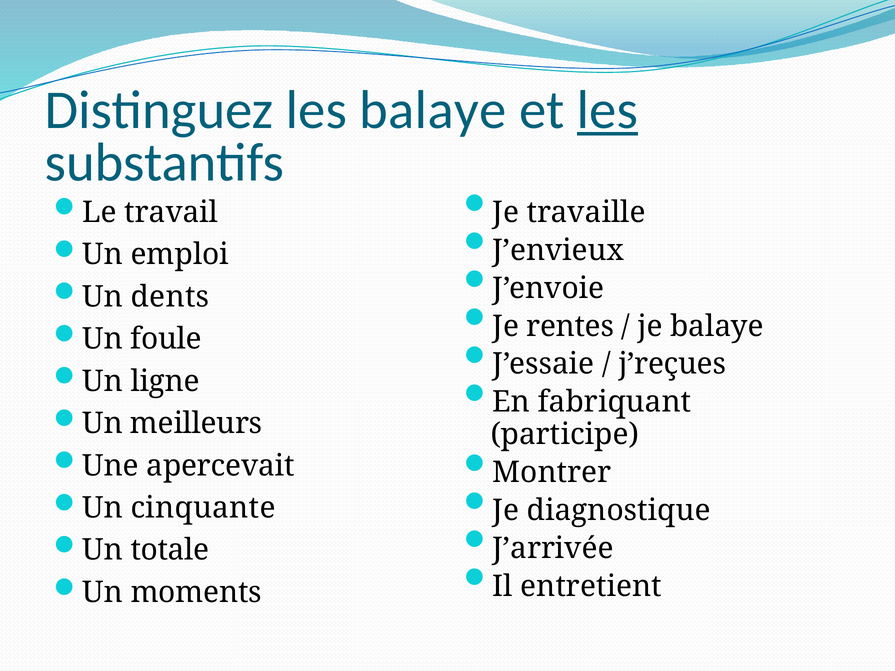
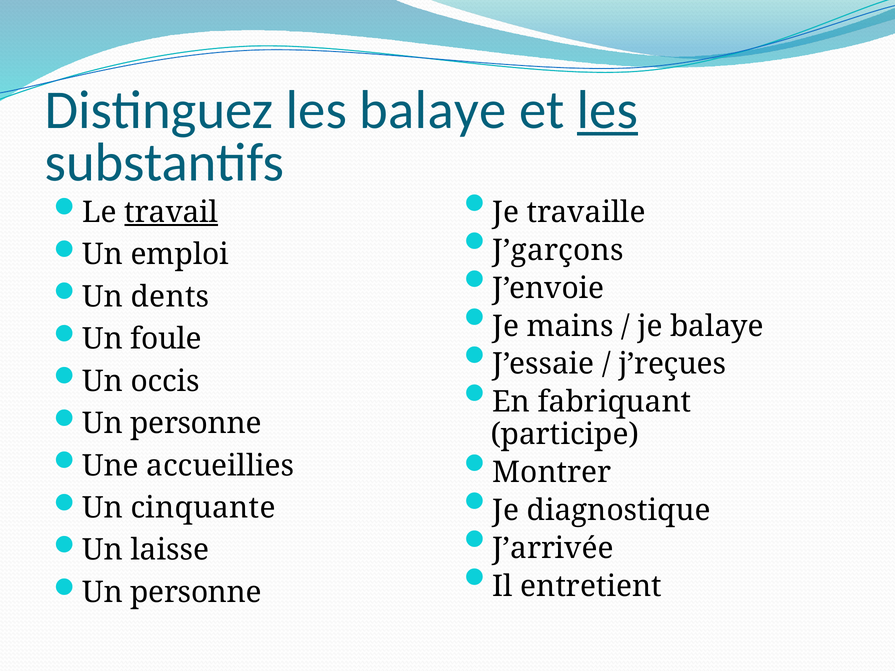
travail underline: none -> present
J’envieux: J’envieux -> J’garçons
rentes: rentes -> mains
ligne: ligne -> occis
meilleurs at (196, 424): meilleurs -> personne
apercevait: apercevait -> accueillies
totale: totale -> laisse
moments at (196, 593): moments -> personne
